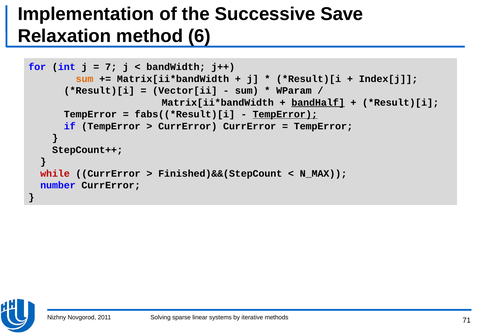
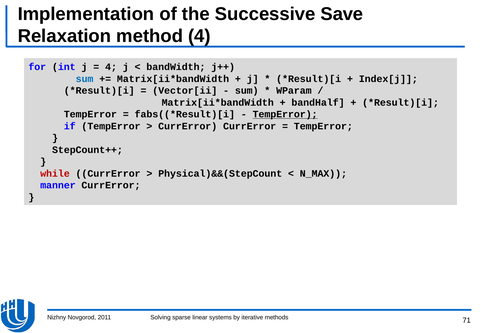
method 6: 6 -> 4
7 at (111, 67): 7 -> 4
sum at (85, 79) colour: orange -> blue
bandHalf underline: present -> none
Finished)&&(StepCount: Finished)&&(StepCount -> Physical)&&(StepCount
number: number -> manner
